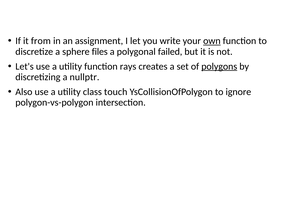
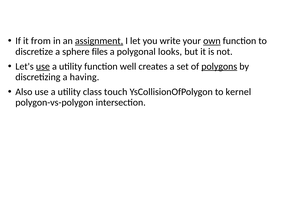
assignment underline: none -> present
failed: failed -> looks
use at (43, 66) underline: none -> present
rays: rays -> well
nullptr: nullptr -> having
ignore: ignore -> kernel
